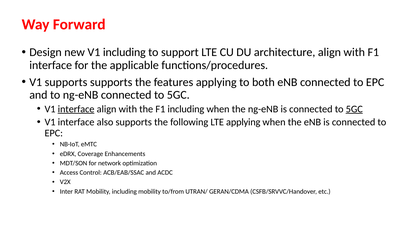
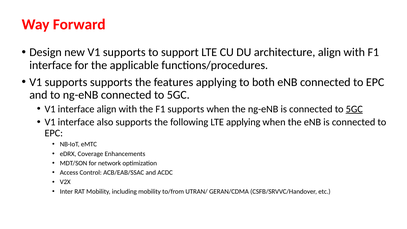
new V1 including: including -> supports
interface at (76, 109) underline: present -> none
F1 including: including -> supports
